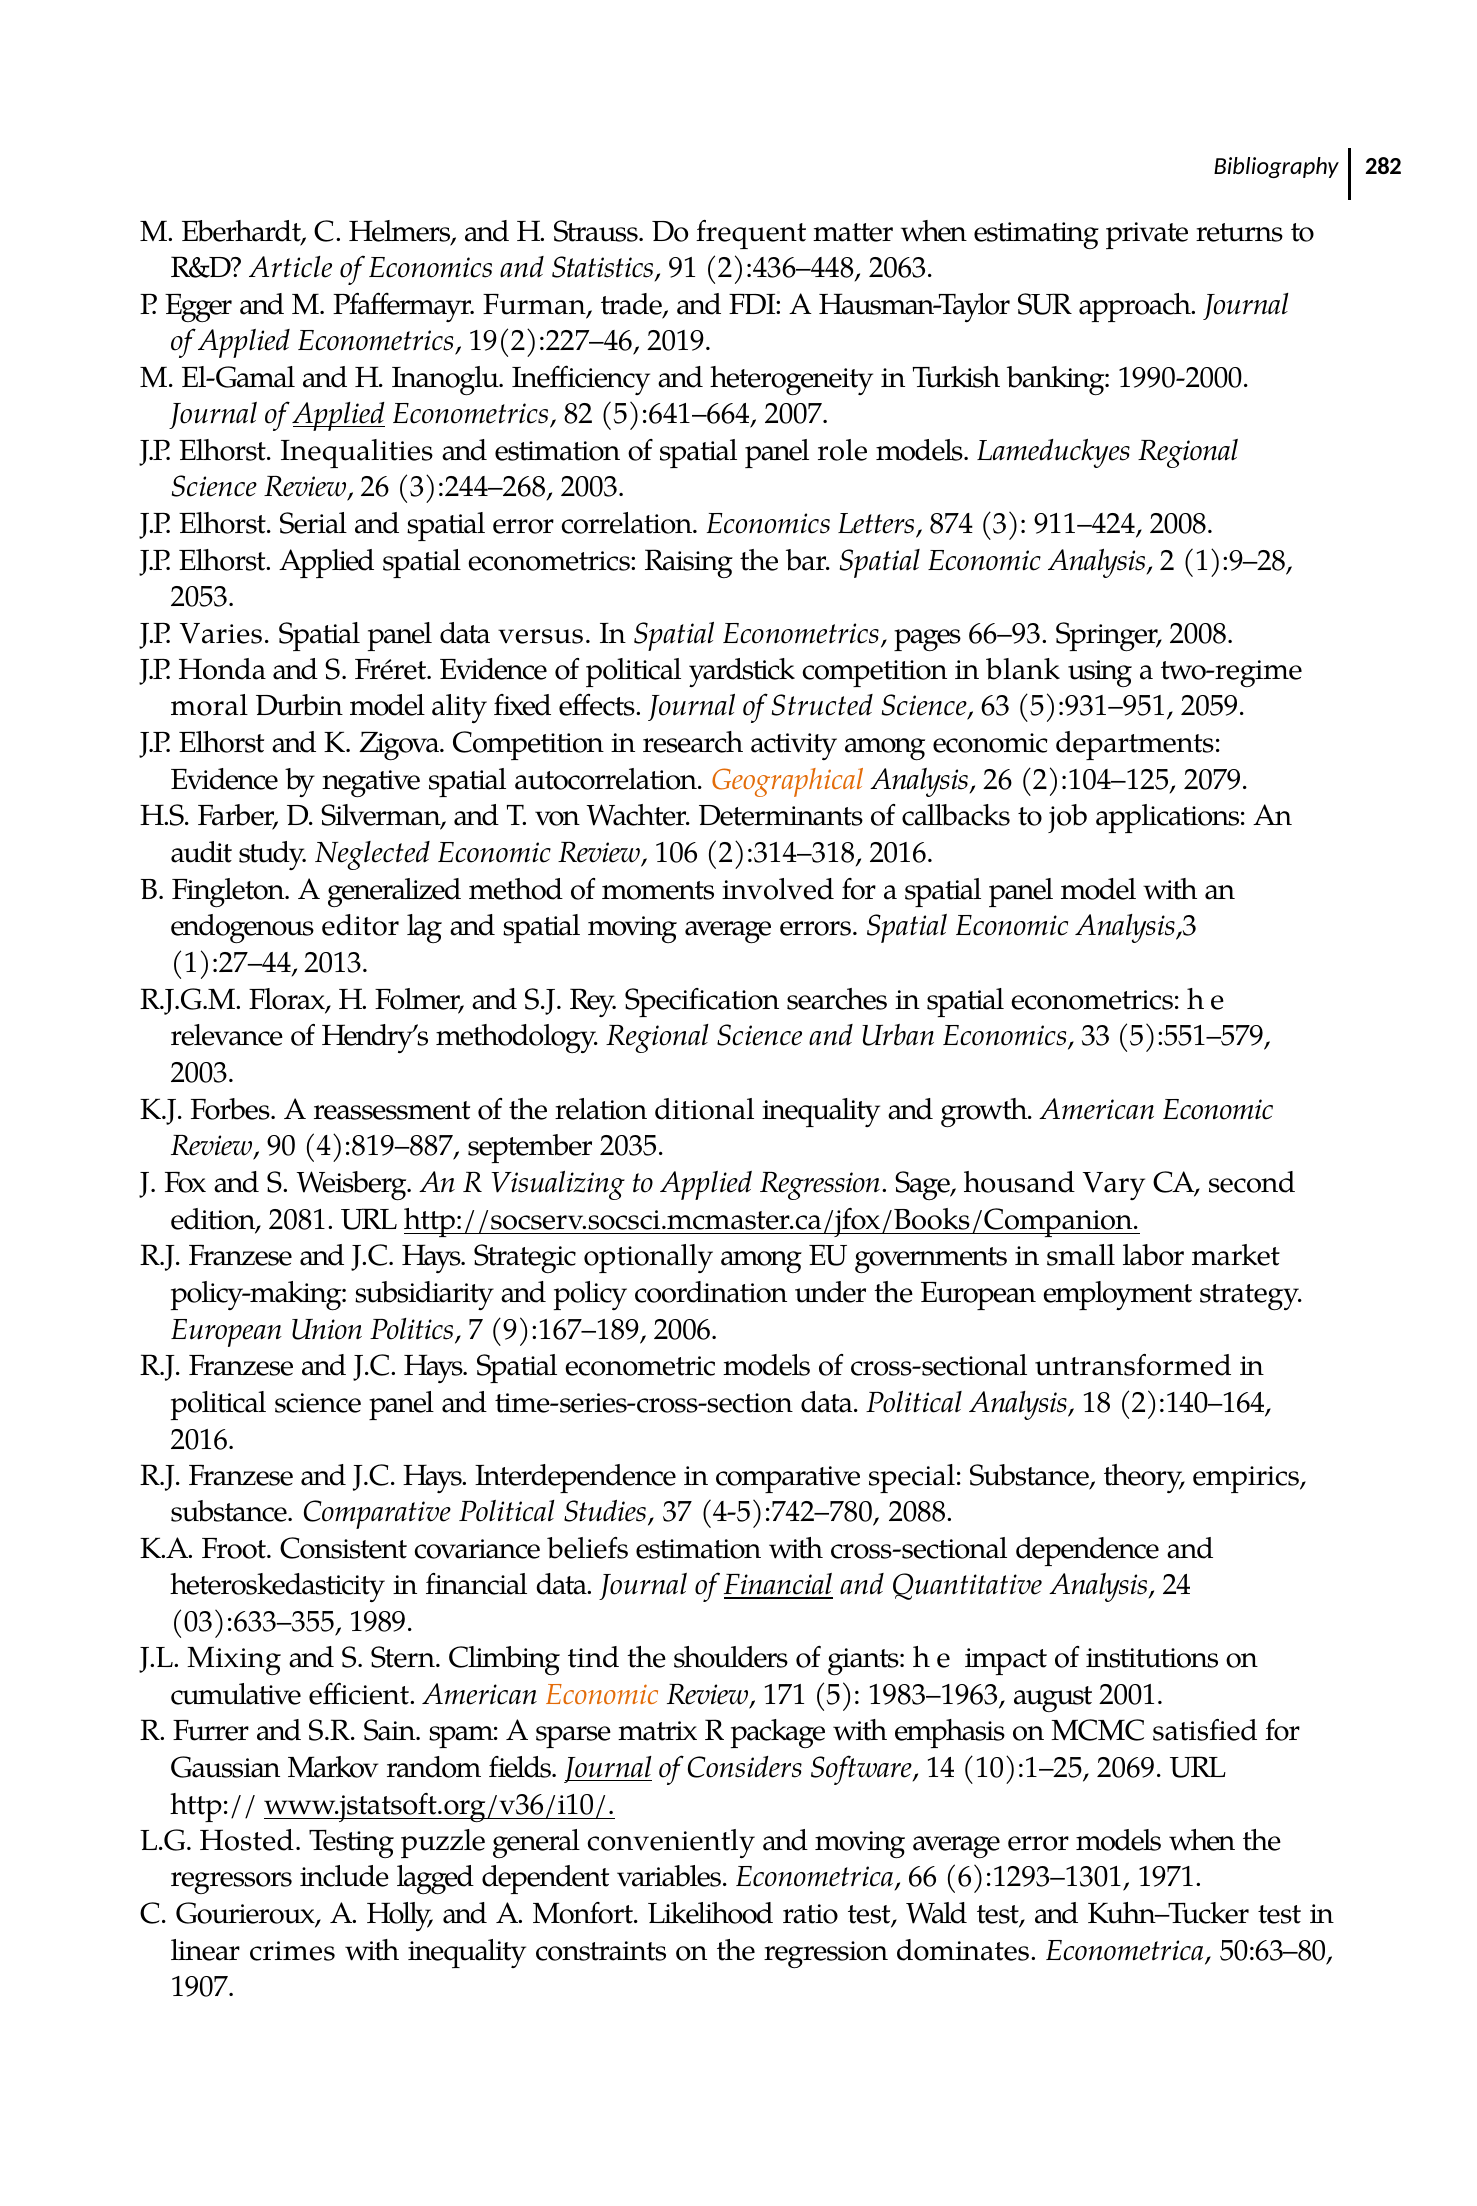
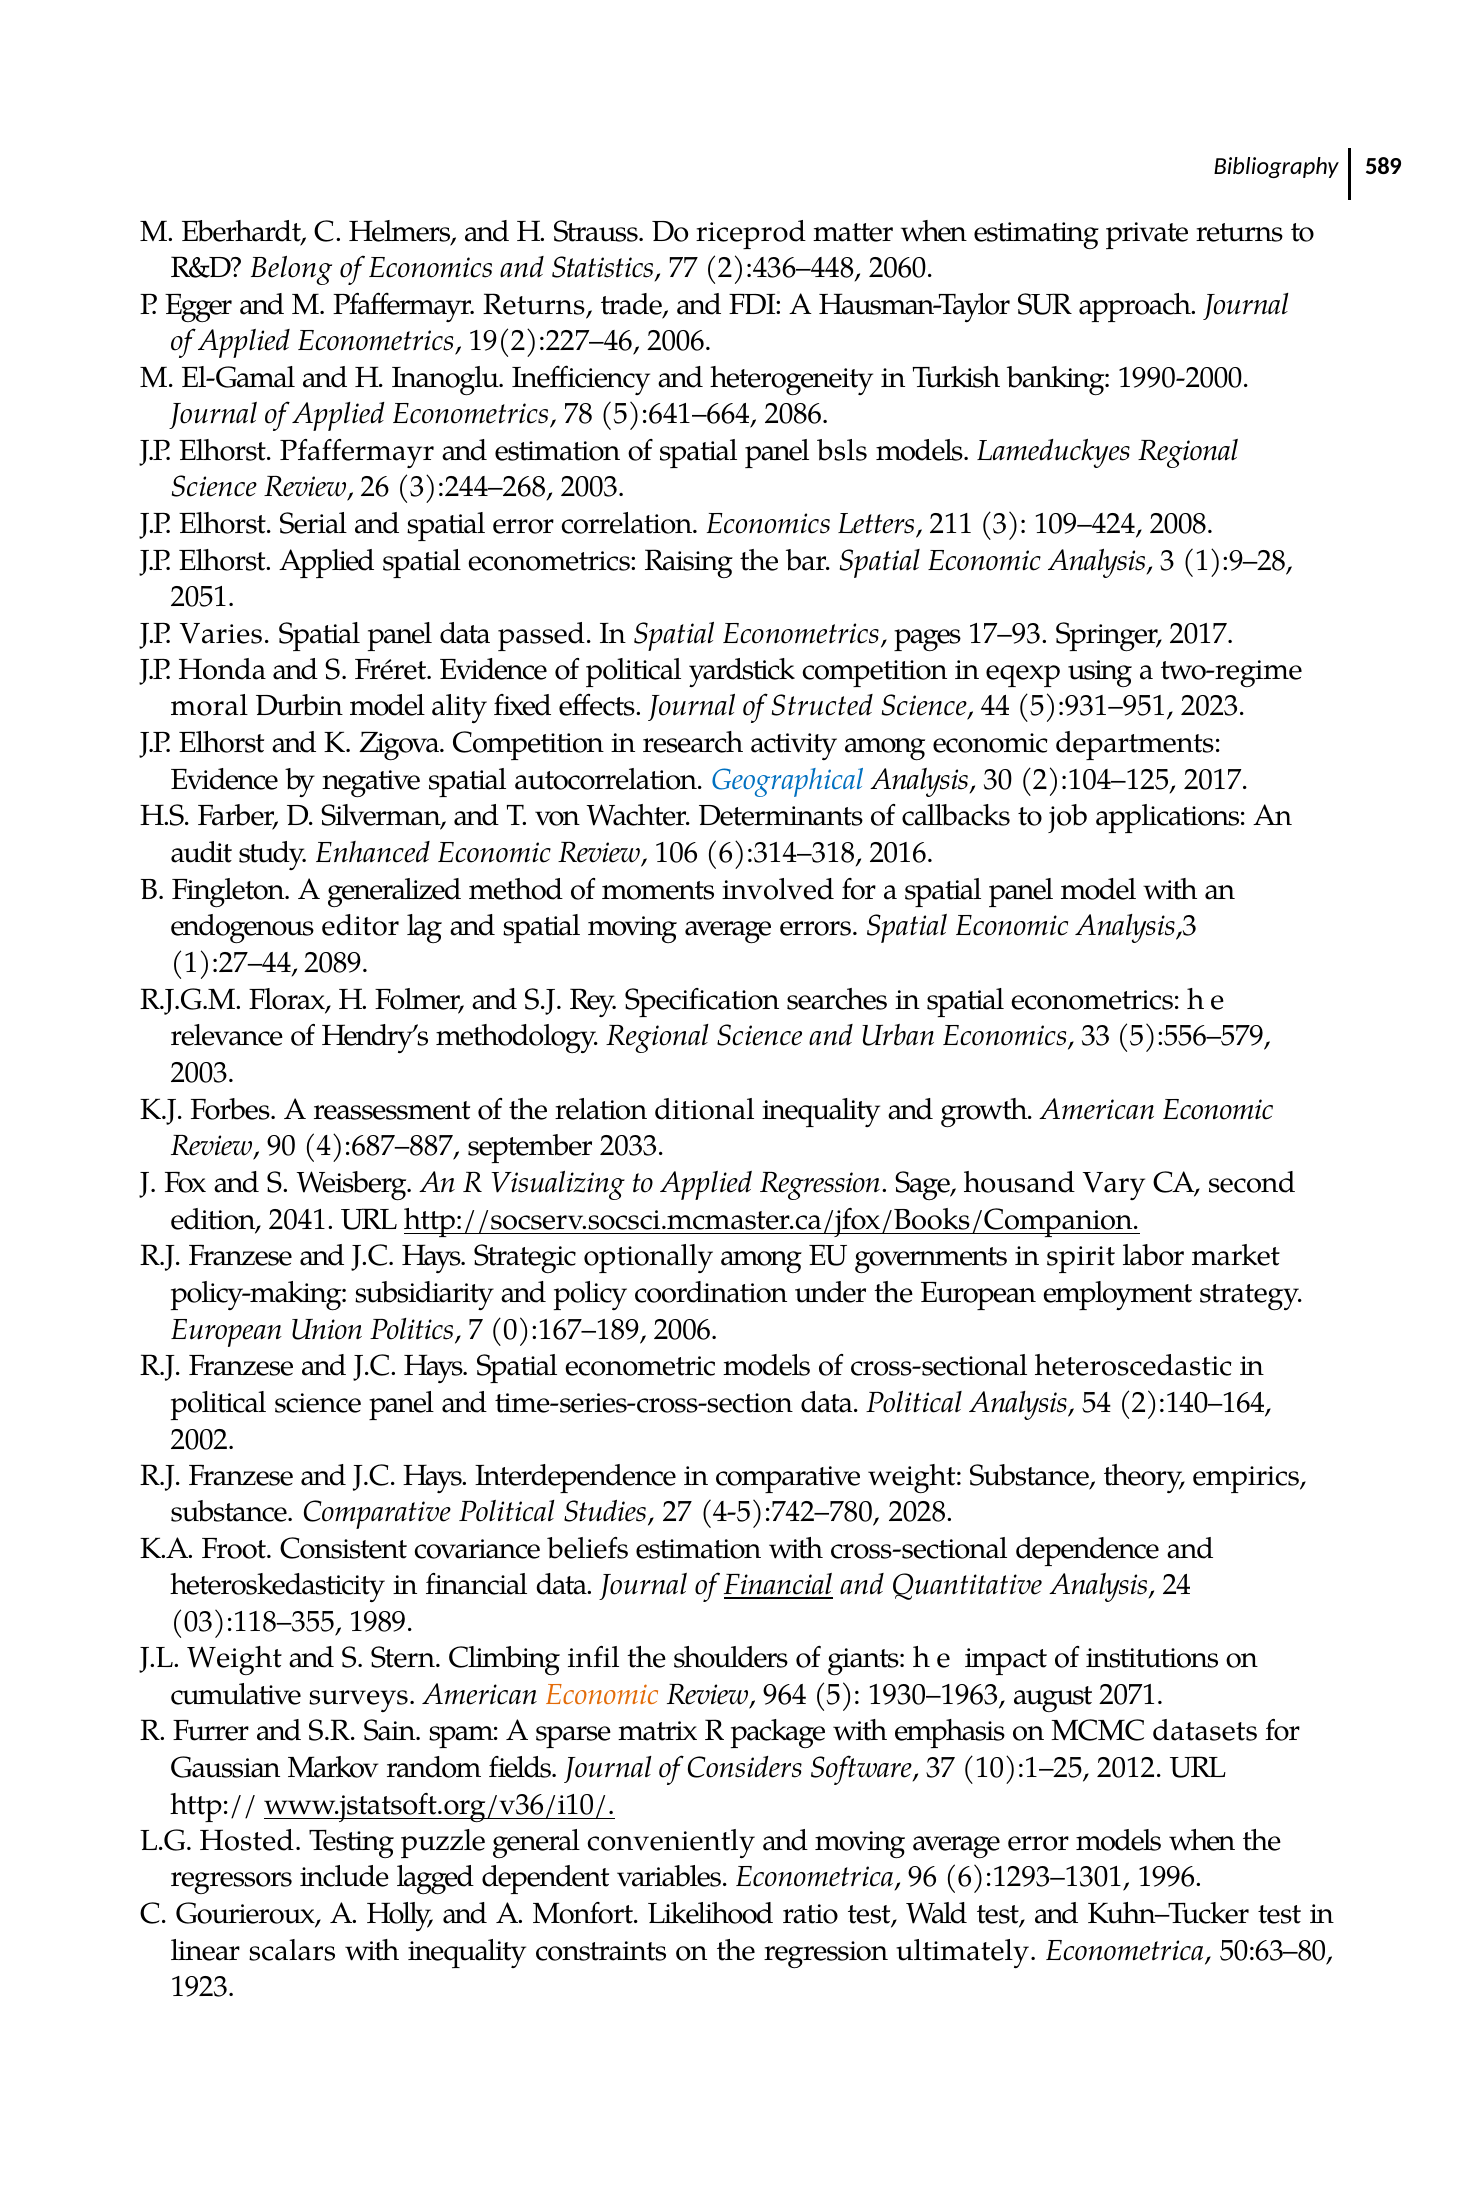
282: 282 -> 589
frequent: frequent -> riceprod
Article: Article -> Belong
91: 91 -> 77
2063: 2063 -> 2060
Pfaffermayr Furman: Furman -> Returns
19(2):227–46 2019: 2019 -> 2006
Applied at (339, 414) underline: present -> none
82: 82 -> 78
2007: 2007 -> 2086
Elhorst Inequalities: Inequalities -> Pfaffermayr
role: role -> bsls
874: 874 -> 211
911–424: 911–424 -> 109–424
Analysis 2: 2 -> 3
2053: 2053 -> 2051
versus: versus -> passed
66–93: 66–93 -> 17–93
Springer 2008: 2008 -> 2017
blank: blank -> eqexp
63: 63 -> 44
2059: 2059 -> 2023
Geographical colour: orange -> blue
Analysis 26: 26 -> 30
2):104–125 2079: 2079 -> 2017
Neglected: Neglected -> Enhanced
2):314–318: 2):314–318 -> 6):314–318
2013: 2013 -> 2089
5):551–579: 5):551–579 -> 5):556–579
4):819–887: 4):819–887 -> 4):687–887
2035: 2035 -> 2033
2081: 2081 -> 2041
small: small -> spirit
9):167–189: 9):167–189 -> 0):167–189
untransformed: untransformed -> heteroscedastic
18: 18 -> 54
2016 at (203, 1440): 2016 -> 2002
comparative special: special -> weight
37: 37 -> 27
2088: 2088 -> 2028
03):633–355: 03):633–355 -> 03):118–355
J.L Mixing: Mixing -> Weight
tind: tind -> infil
eﬃcient: eﬃcient -> surveys
171: 171 -> 964
1983–1963: 1983–1963 -> 1930–1963
2001: 2001 -> 2071
satisﬁed: satisﬁed -> datasets
Journal at (609, 1768) underline: present -> none
14: 14 -> 37
2069: 2069 -> 2012
66: 66 -> 96
1971: 1971 -> 1996
crimes: crimes -> scalars
dominates: dominates -> ultimately
1907: 1907 -> 1923
